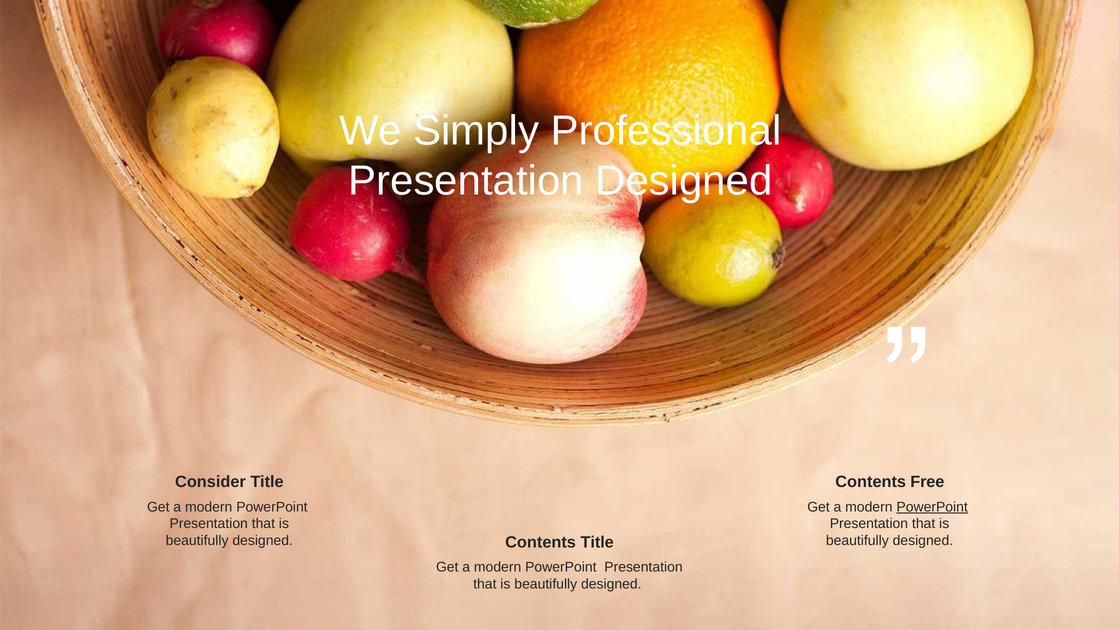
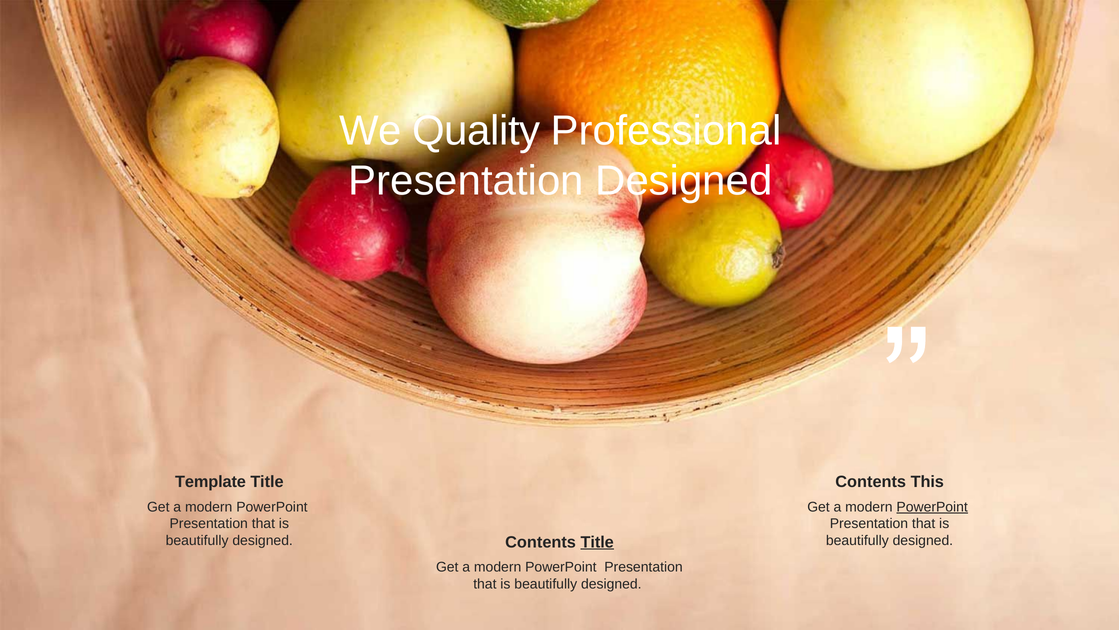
Simply: Simply -> Quality
Consider: Consider -> Template
Free: Free -> This
Title at (597, 542) underline: none -> present
